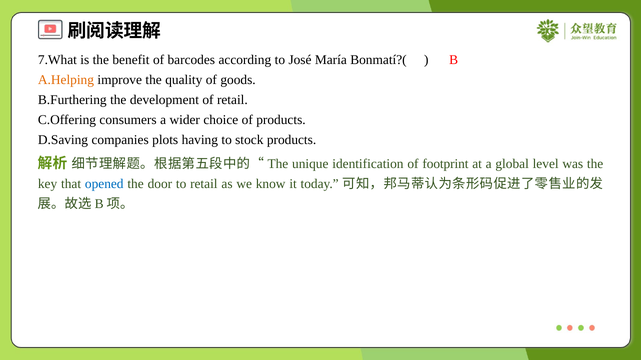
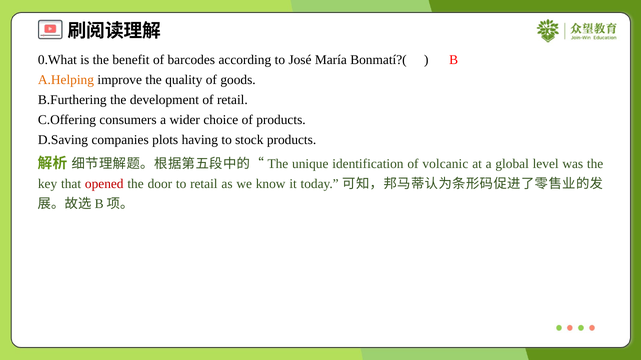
7.What: 7.What -> 0.What
footprint: footprint -> volcanic
opened colour: blue -> red
